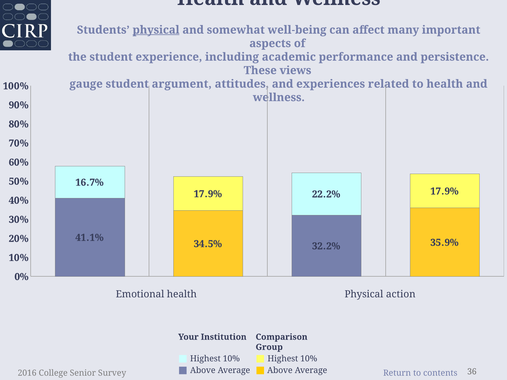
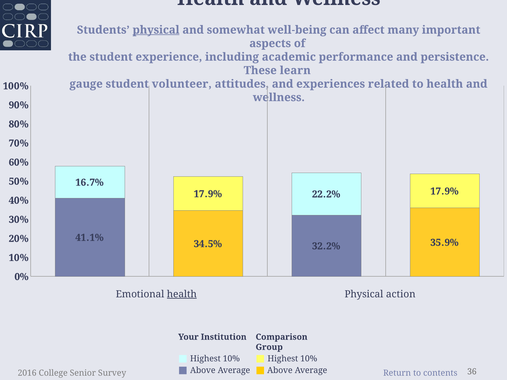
views: views -> learn
argument: argument -> volunteer
health at (182, 294) underline: none -> present
